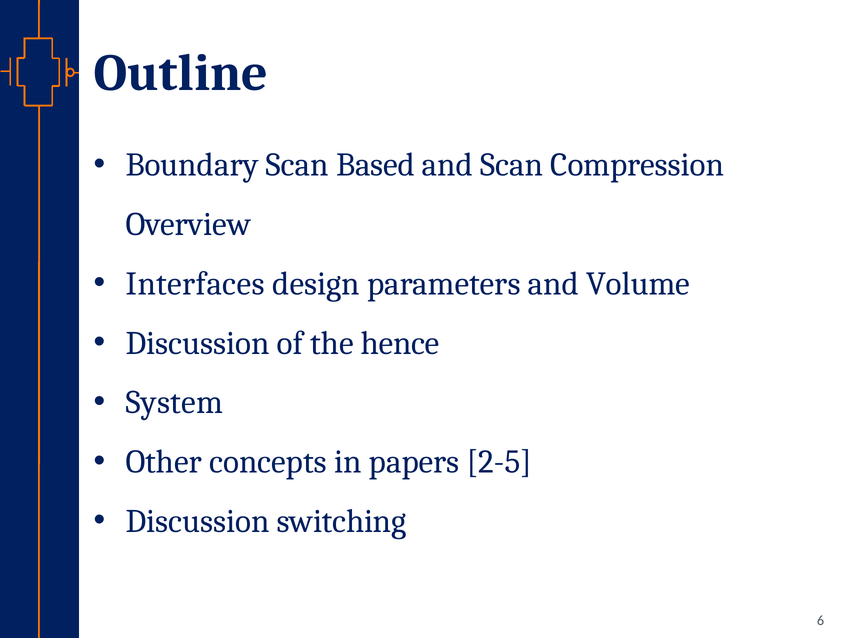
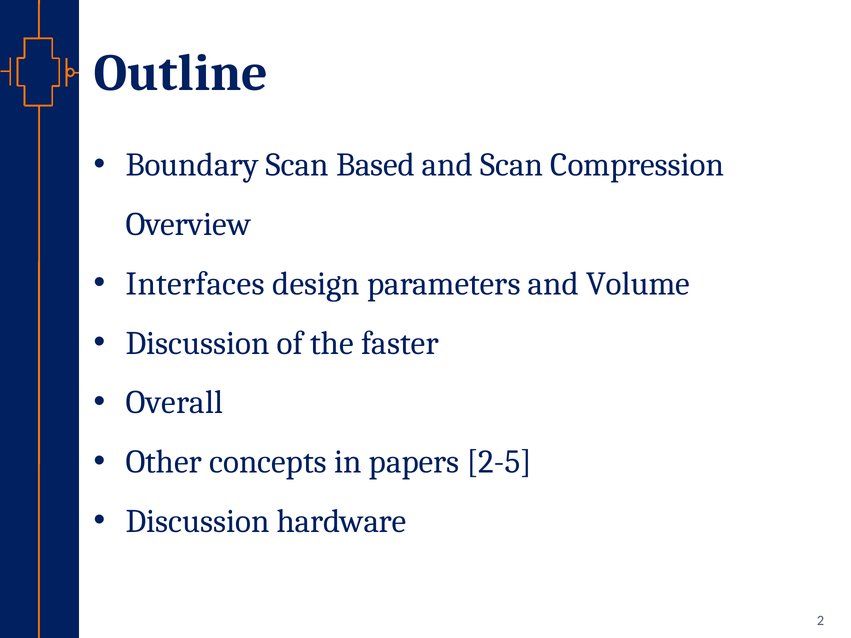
hence: hence -> faster
System: System -> Overall
switching: switching -> hardware
6: 6 -> 2
